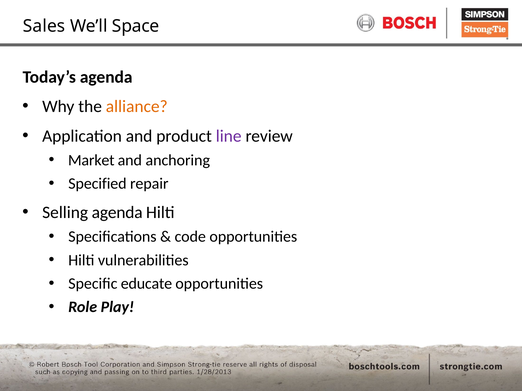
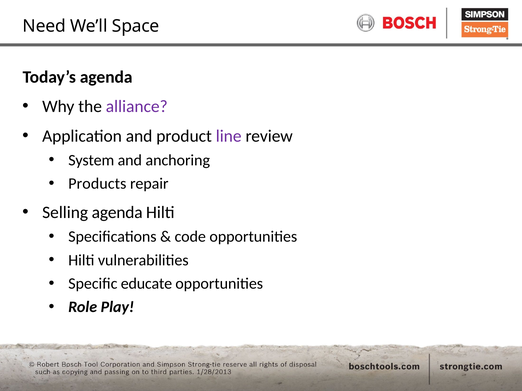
Sales: Sales -> Need
alliance colour: orange -> purple
Market: Market -> System
Specified: Specified -> Products
